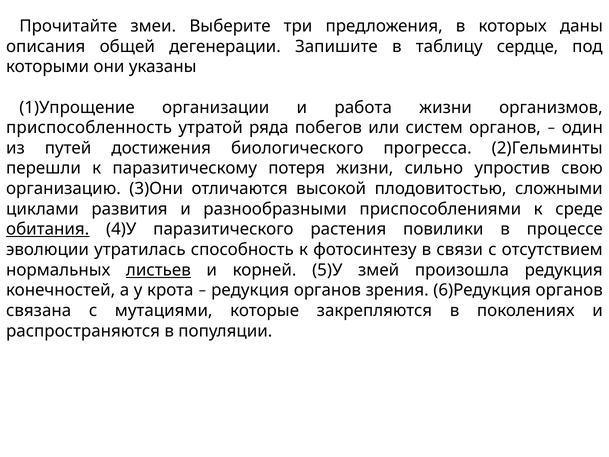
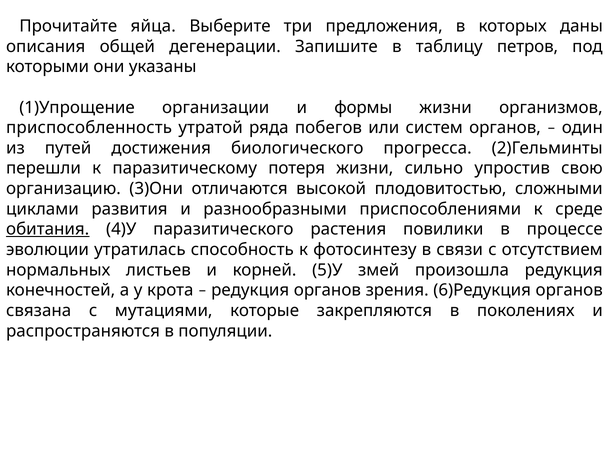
змеи: змеи -> яйца
сердце: сердце -> петров
работа: работа -> формы
листьев underline: present -> none
